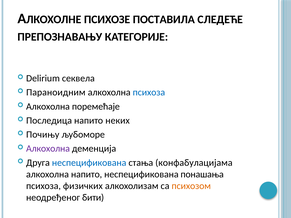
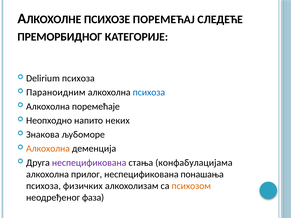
ПОСТАВИЛА: ПОСТАВИЛА -> ПОРЕМЕЋАЈ
ПРЕПОЗНАВАЊУ: ПРЕПОЗНАВАЊУ -> ПРЕМОРБИДНОГ
Delirium секвела: секвела -> психоза
Последица: Последица -> Неопходно
Почињу: Почињу -> Знакова
Алкохолна at (48, 149) colour: purple -> orange
неспецификована at (89, 163) colour: blue -> purple
алкохолна напито: напито -> прилог
бити: бити -> фаза
